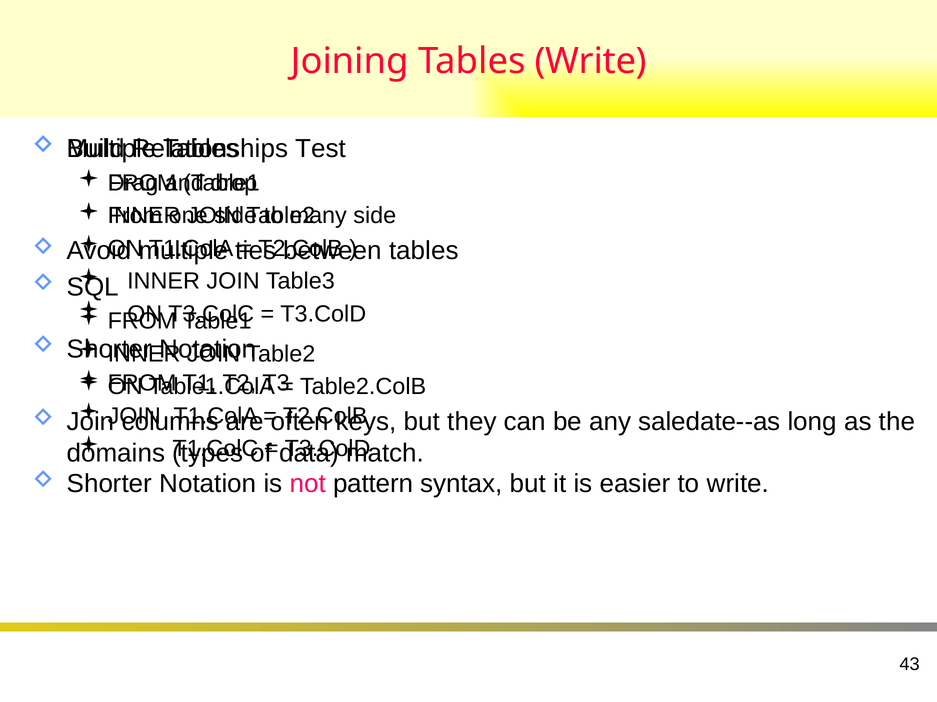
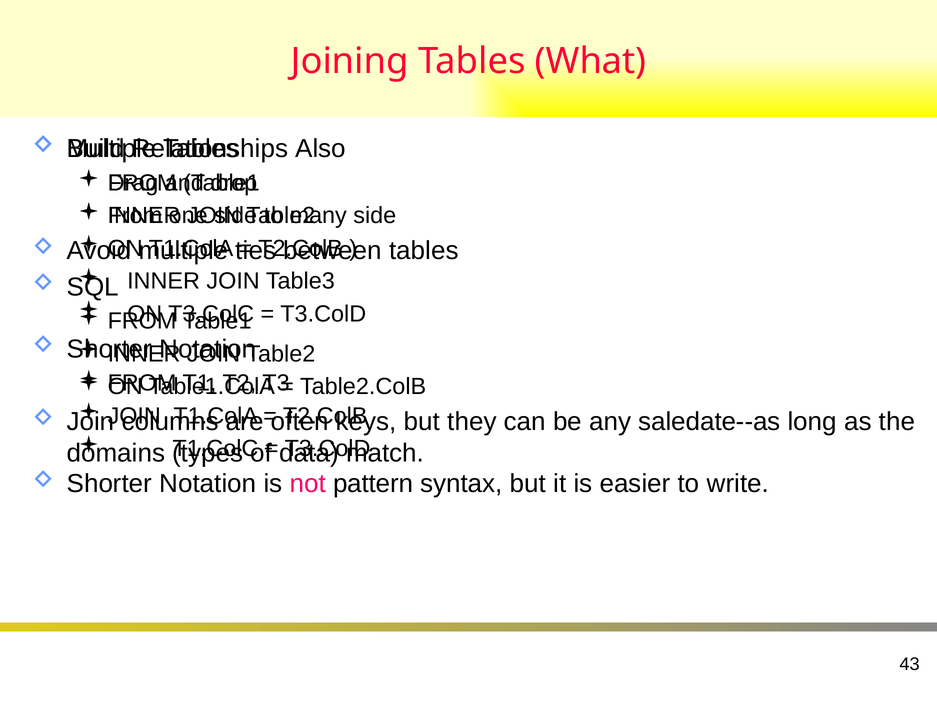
Tables Write: Write -> What
Test: Test -> Also
